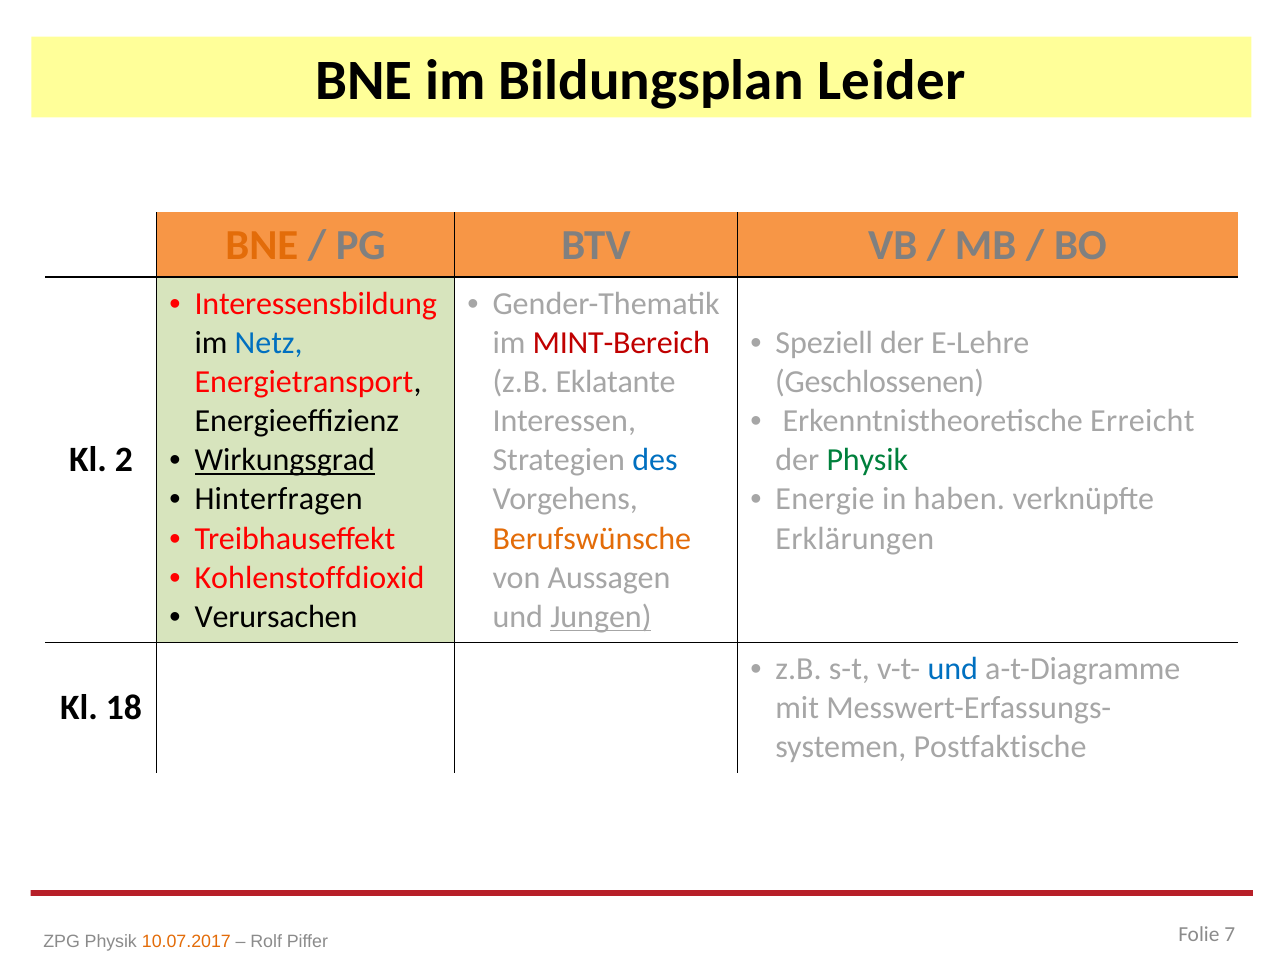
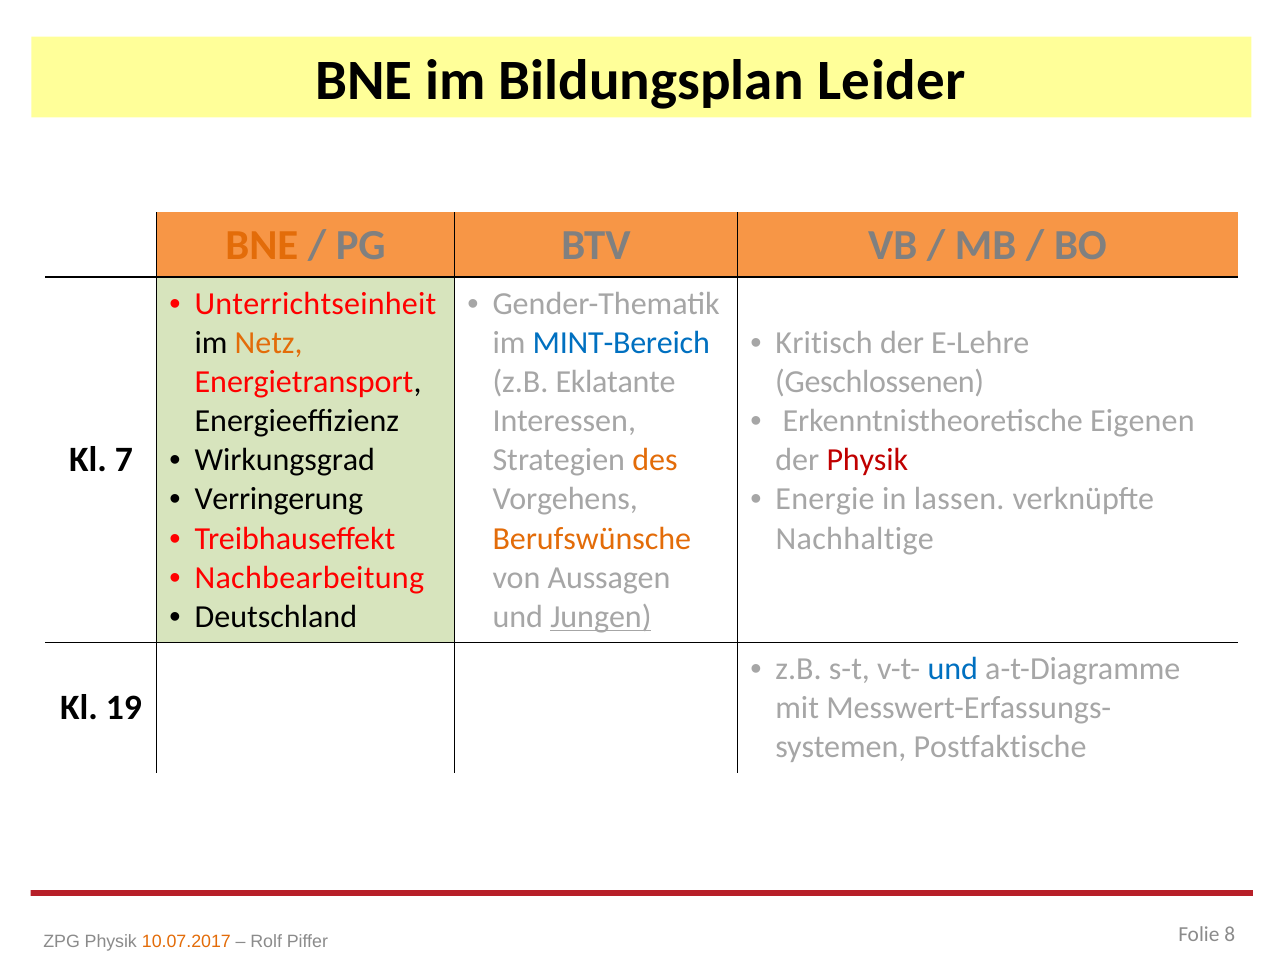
Interessensbildung: Interessensbildung -> Unterrichtseinheit
Speziell: Speziell -> Kritisch
Netz colour: blue -> orange
MINT-Bereich colour: red -> blue
Erreicht: Erreicht -> Eigenen
Wirkungsgrad underline: present -> none
2: 2 -> 7
des colour: blue -> orange
Physik at (867, 460) colour: green -> red
Hinterfragen: Hinterfragen -> Verringerung
haben: haben -> lassen
Erklärungen: Erklärungen -> Nachhaltige
Kohlenstoffdioxid: Kohlenstoffdioxid -> Nachbearbeitung
Verursachen: Verursachen -> Deutschland
18: 18 -> 19
7: 7 -> 8
